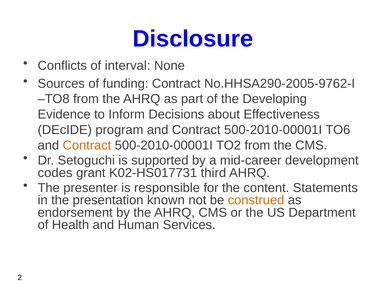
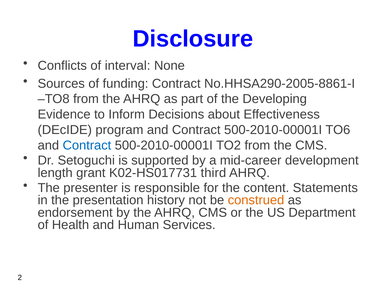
No.HHSA290-2005-9762-I: No.HHSA290-2005-9762-I -> No.HHSA290-2005-8861-I
Contract at (87, 145) colour: orange -> blue
codes: codes -> length
known: known -> history
